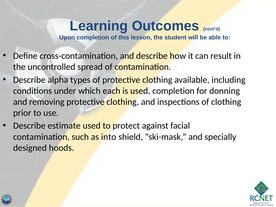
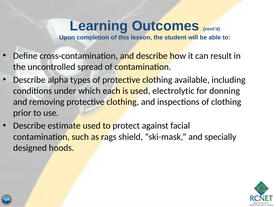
used completion: completion -> electrolytic
into: into -> rags
